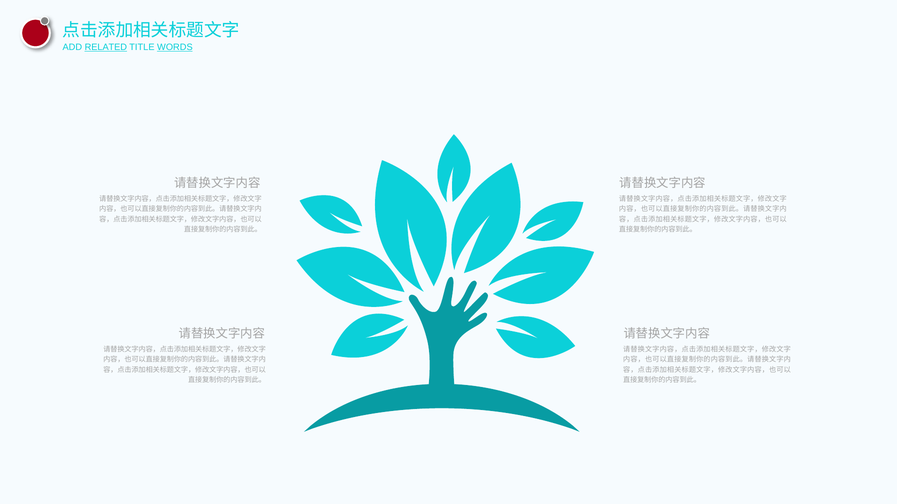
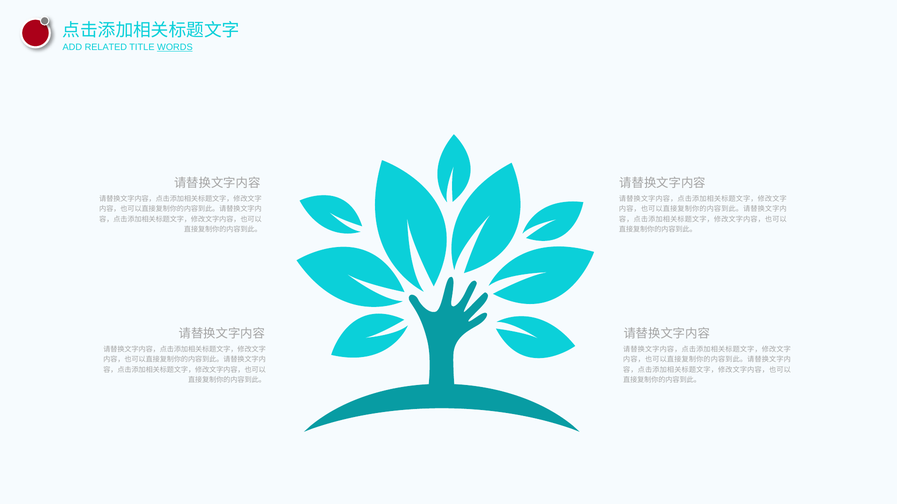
RELATED underline: present -> none
